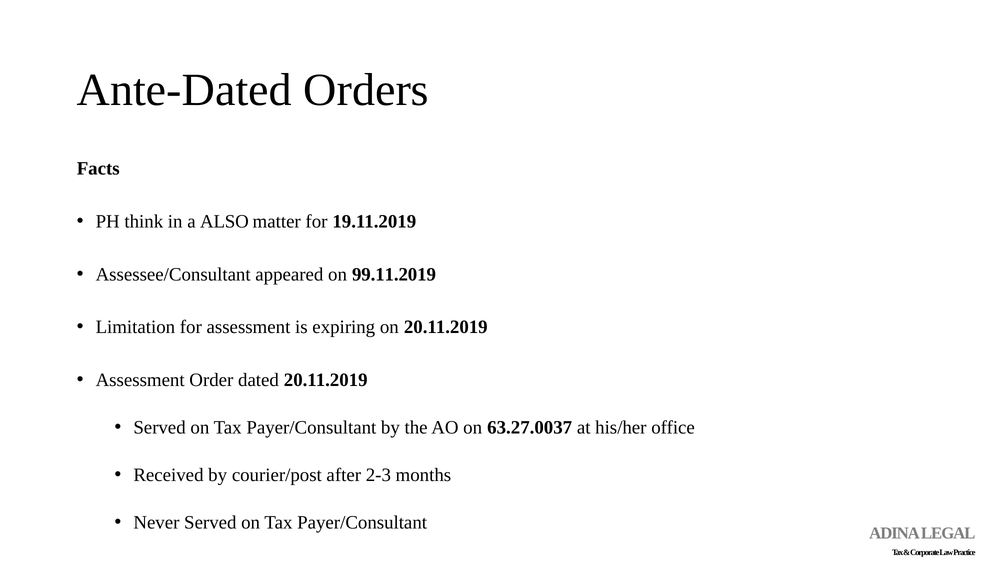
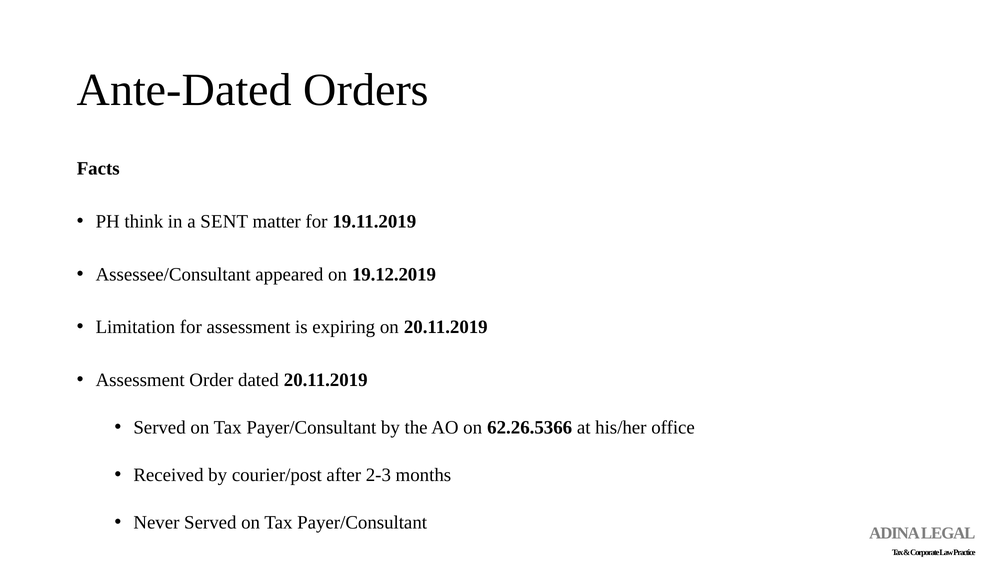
ALSO: ALSO -> SENT
99.11.2019: 99.11.2019 -> 19.12.2019
63.27.0037: 63.27.0037 -> 62.26.5366
